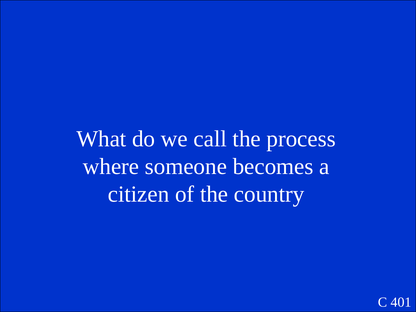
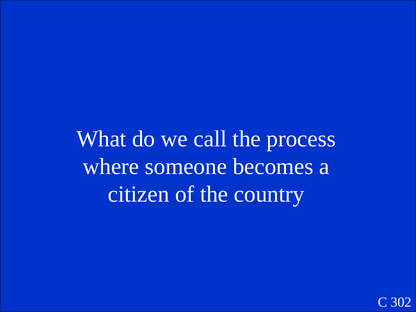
401: 401 -> 302
